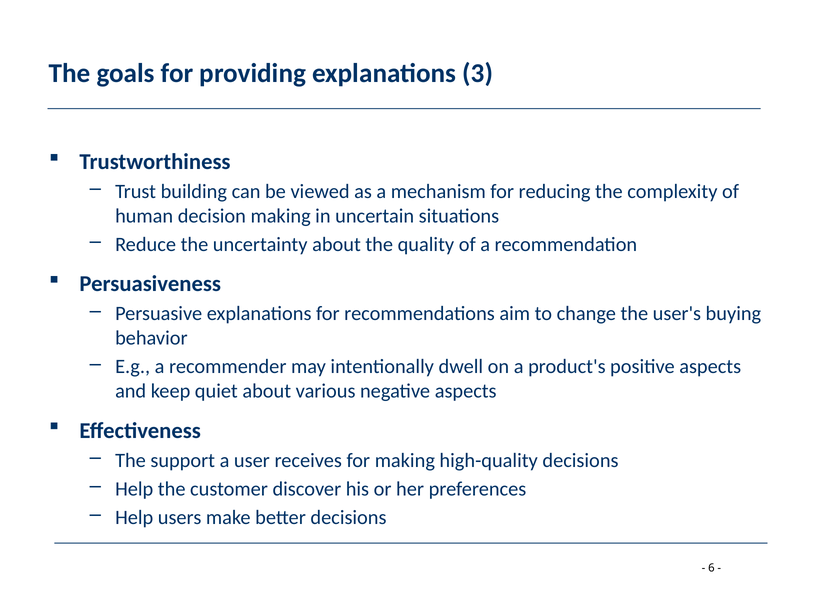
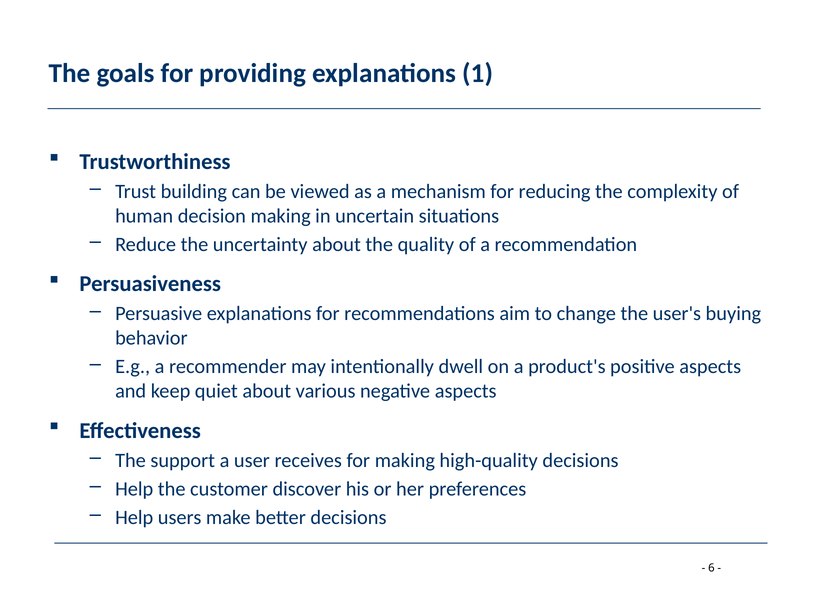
3: 3 -> 1
